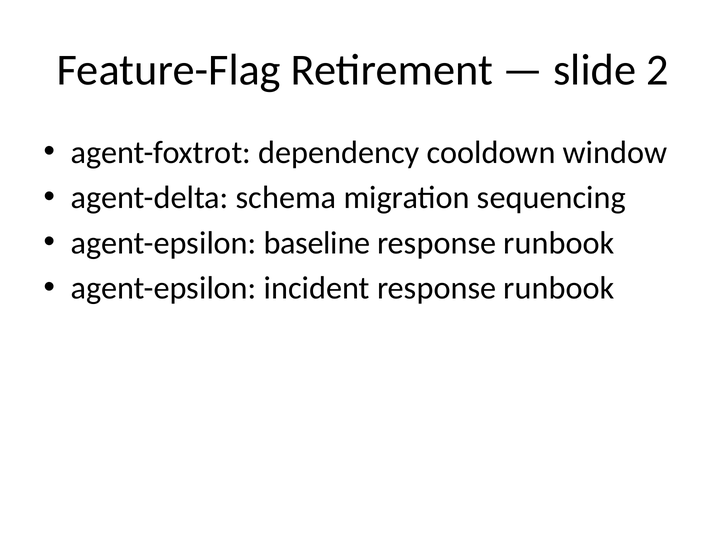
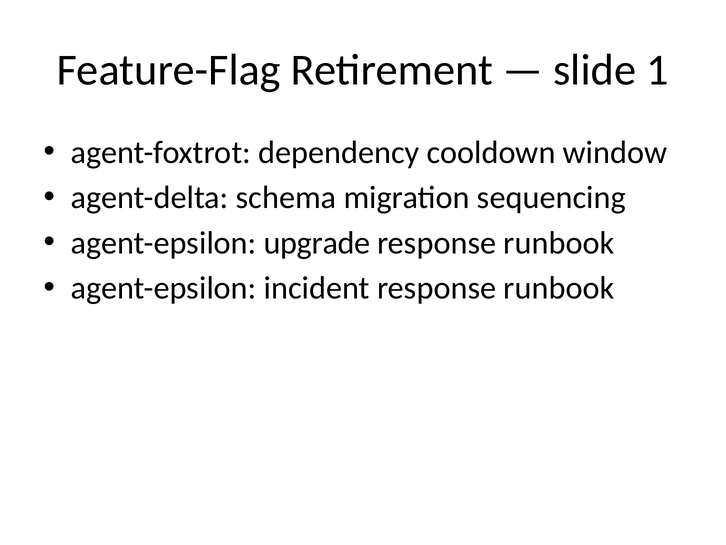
2: 2 -> 1
baseline: baseline -> upgrade
